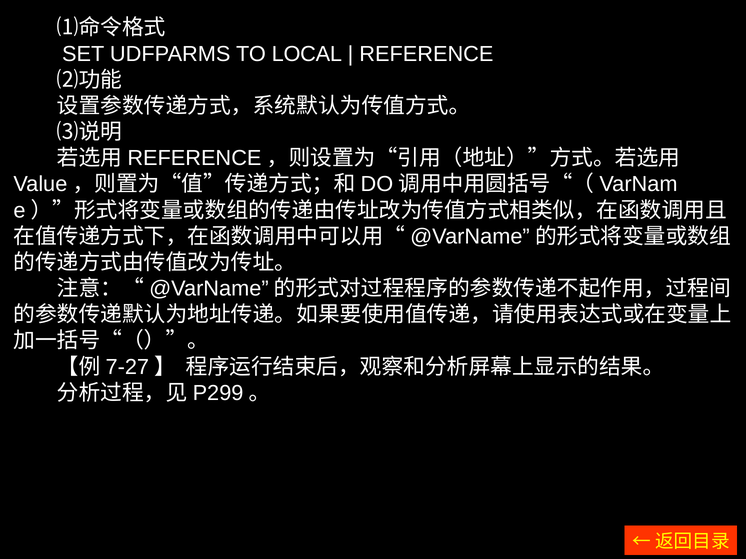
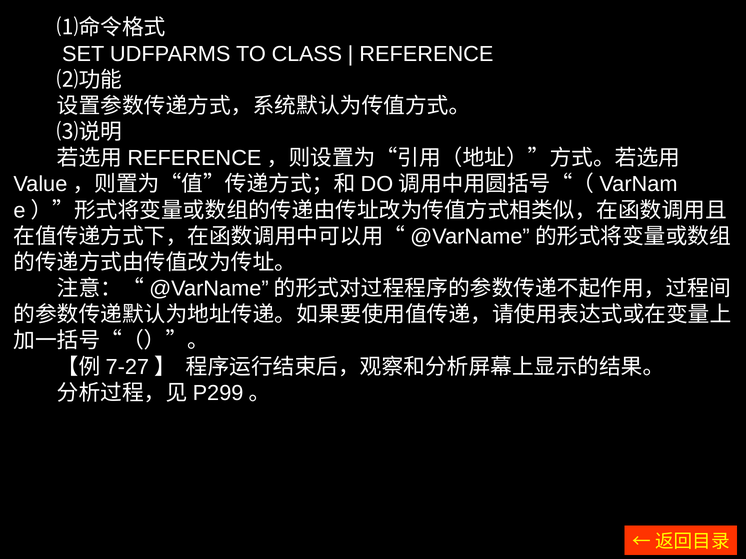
LOCAL: LOCAL -> CLASS
